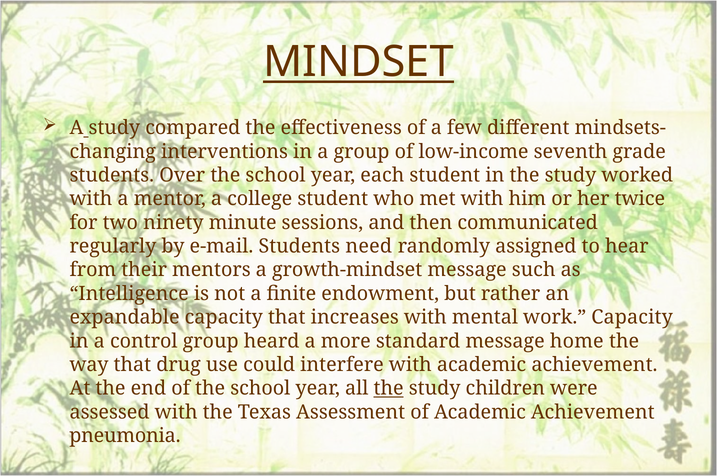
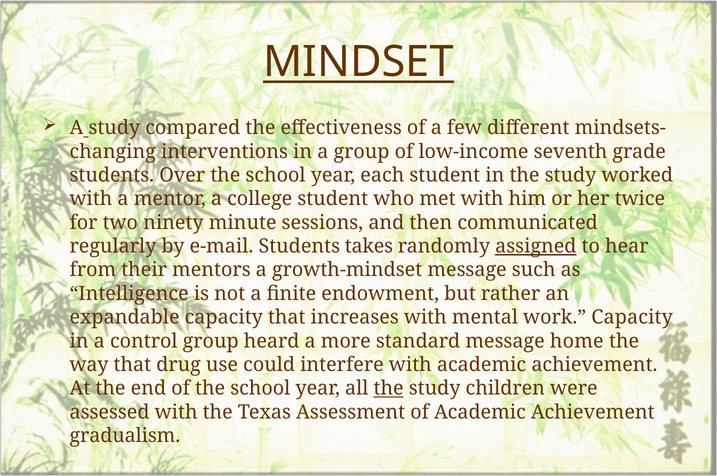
need: need -> takes
assigned underline: none -> present
pneumonia: pneumonia -> gradualism
